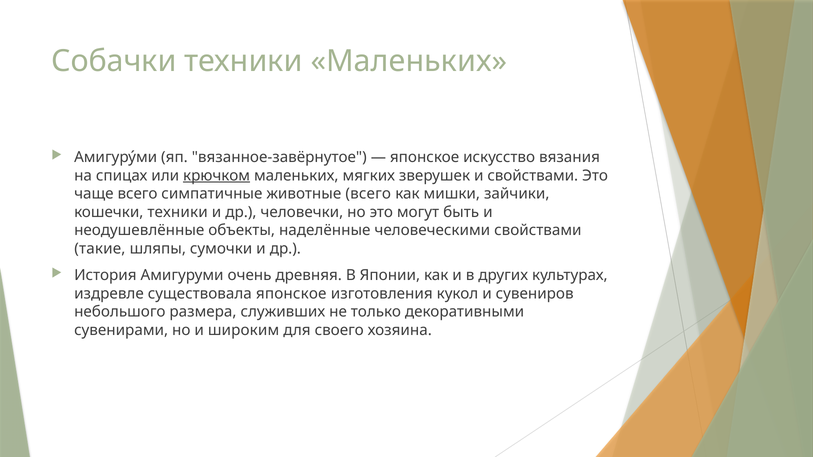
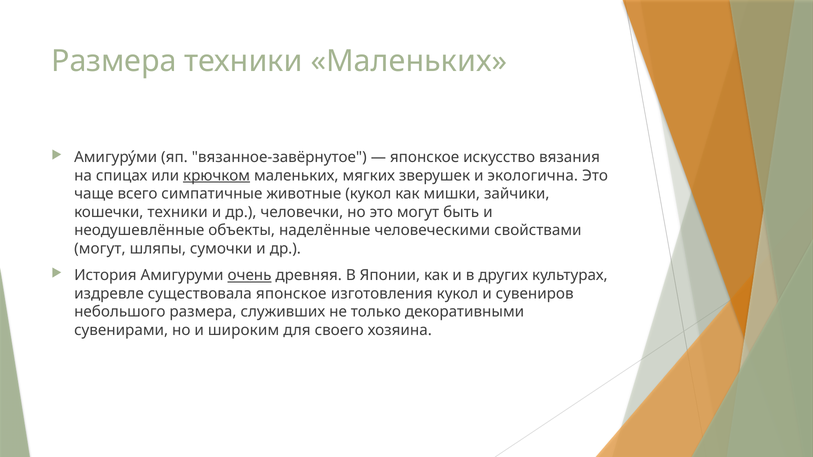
Собачки at (114, 61): Собачки -> Размера
и свойствами: свойствами -> экологична
животные всего: всего -> кукол
такие at (100, 249): такие -> могут
очень underline: none -> present
